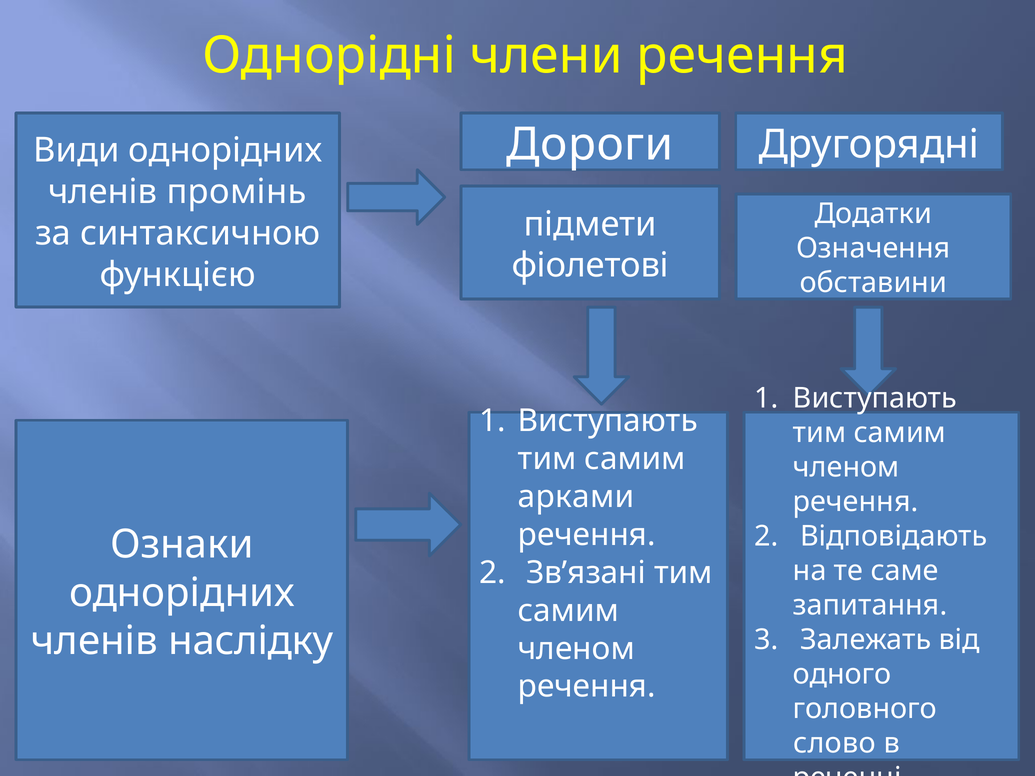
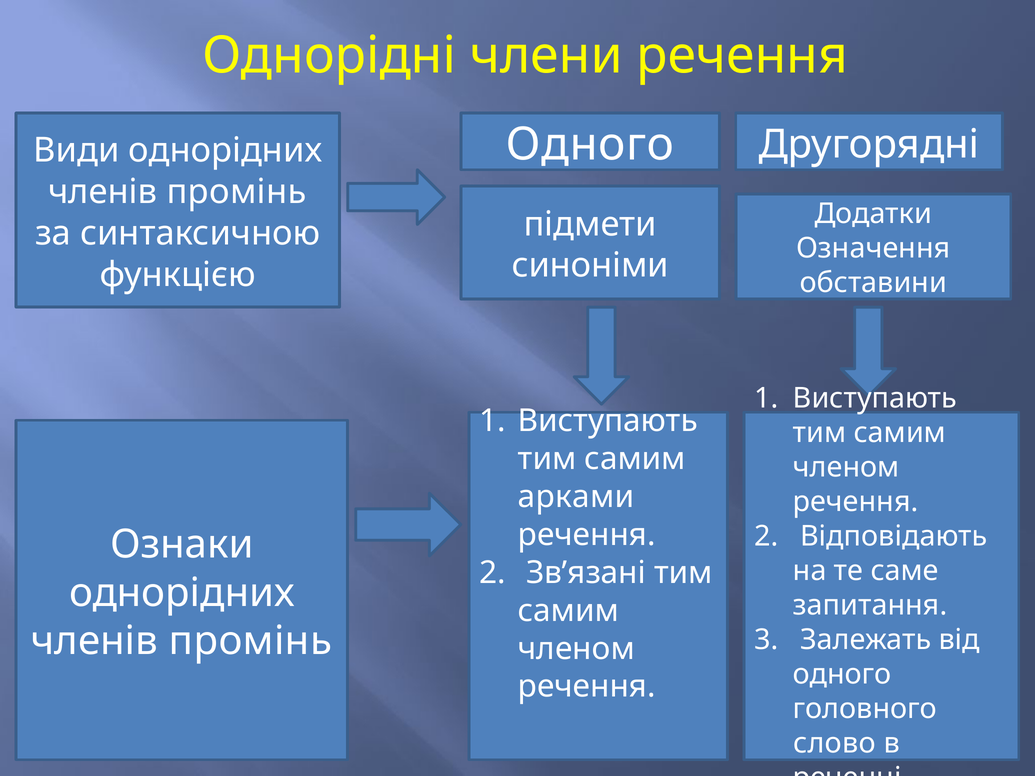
Дороги at (590, 145): Дороги -> Одного
фіолетові: фіолетові -> синоніми
наслідку at (251, 641): наслідку -> промінь
